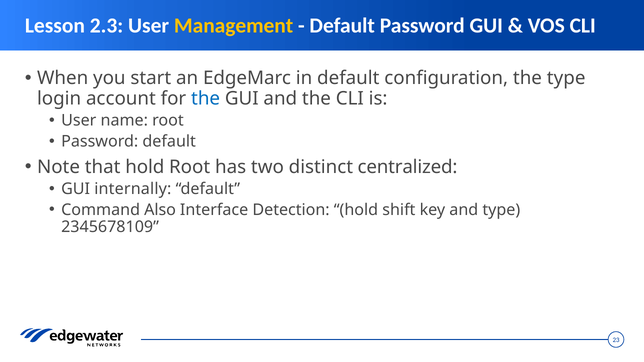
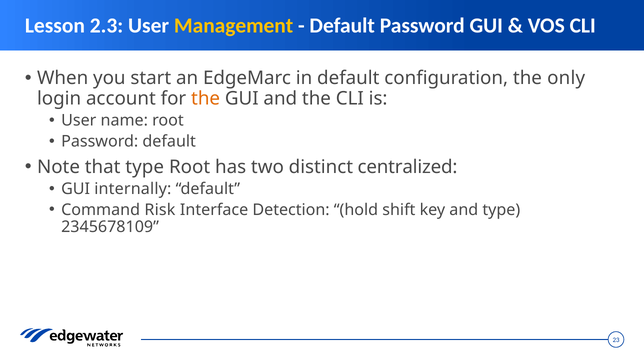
the type: type -> only
the at (206, 99) colour: blue -> orange
that hold: hold -> type
Also: Also -> Risk
